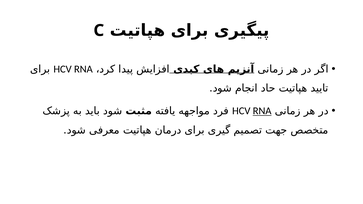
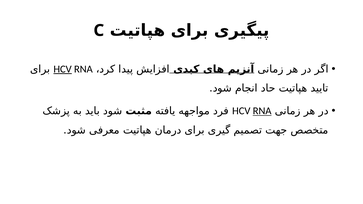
HCV at (63, 69) underline: none -> present
